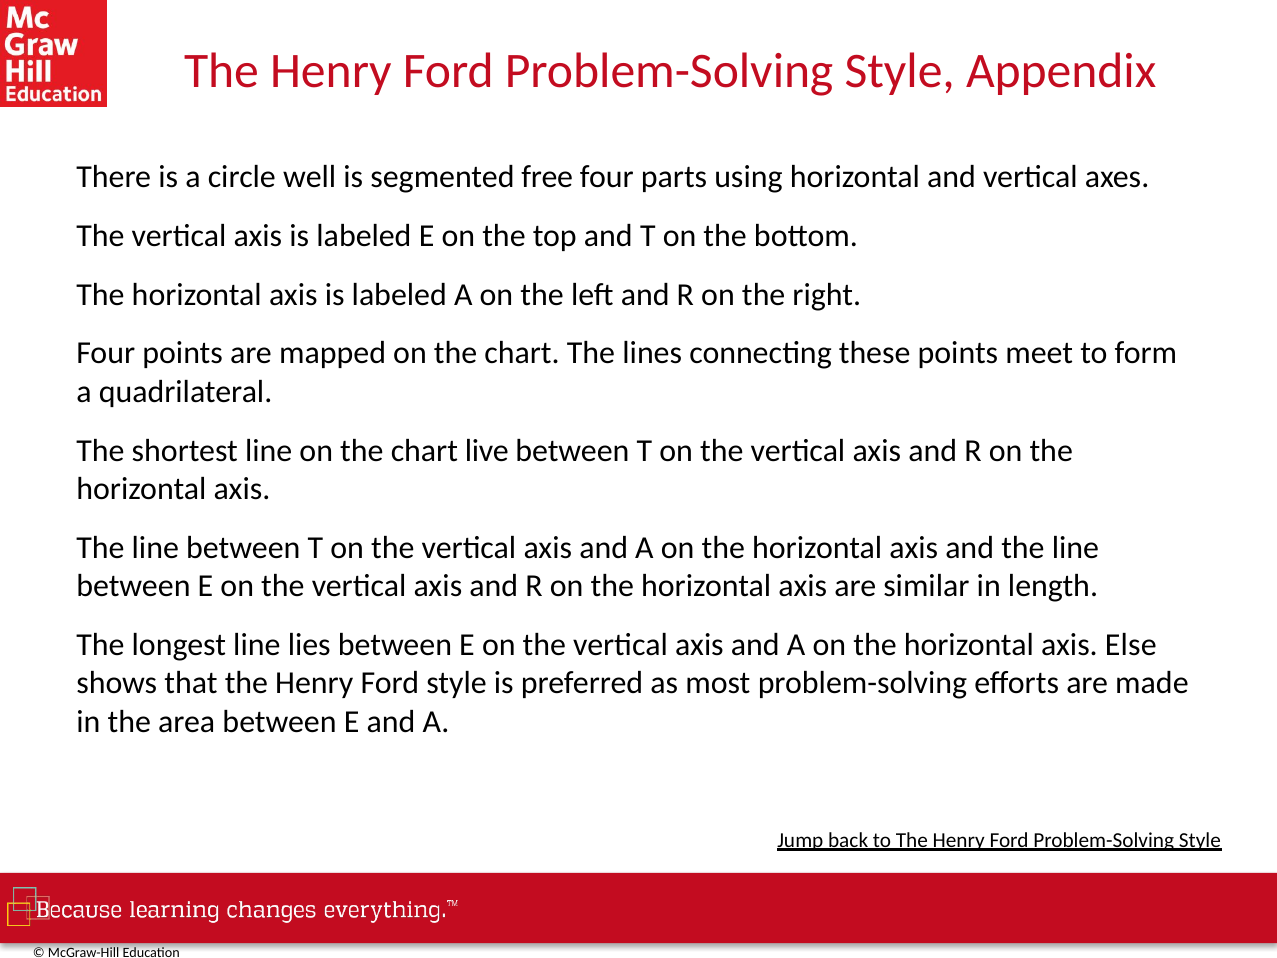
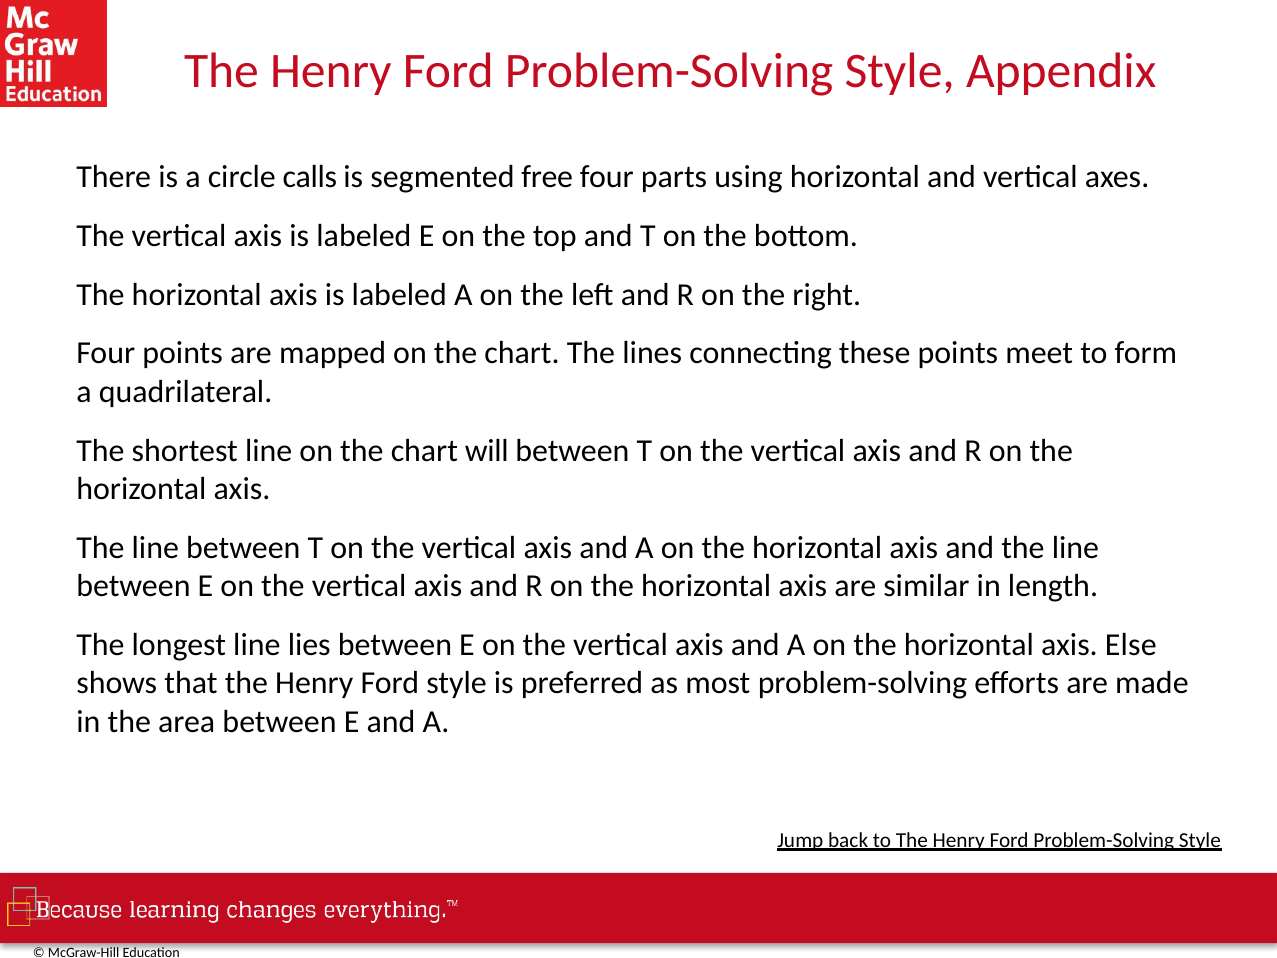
well: well -> calls
live: live -> will
